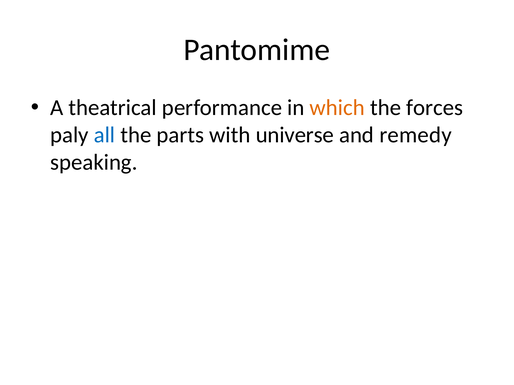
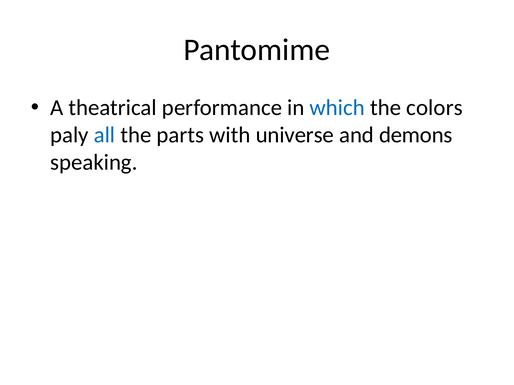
which colour: orange -> blue
forces: forces -> colors
remedy: remedy -> demons
